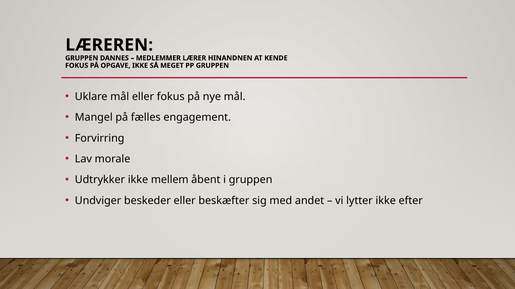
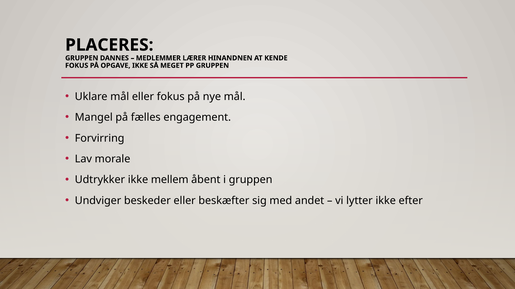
LÆREREN: LÆREREN -> PLACERES
